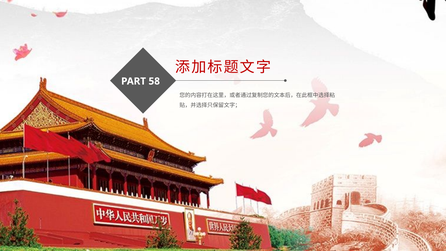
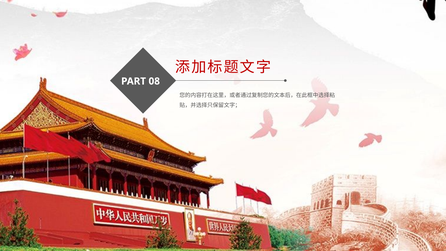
58: 58 -> 08
